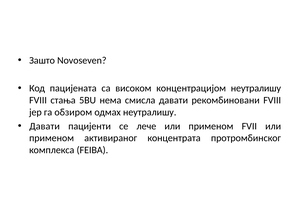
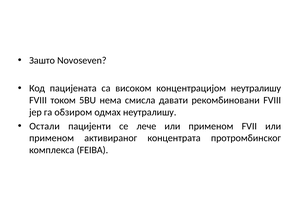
стања: стања -> током
Давати at (45, 126): Давати -> Остали
